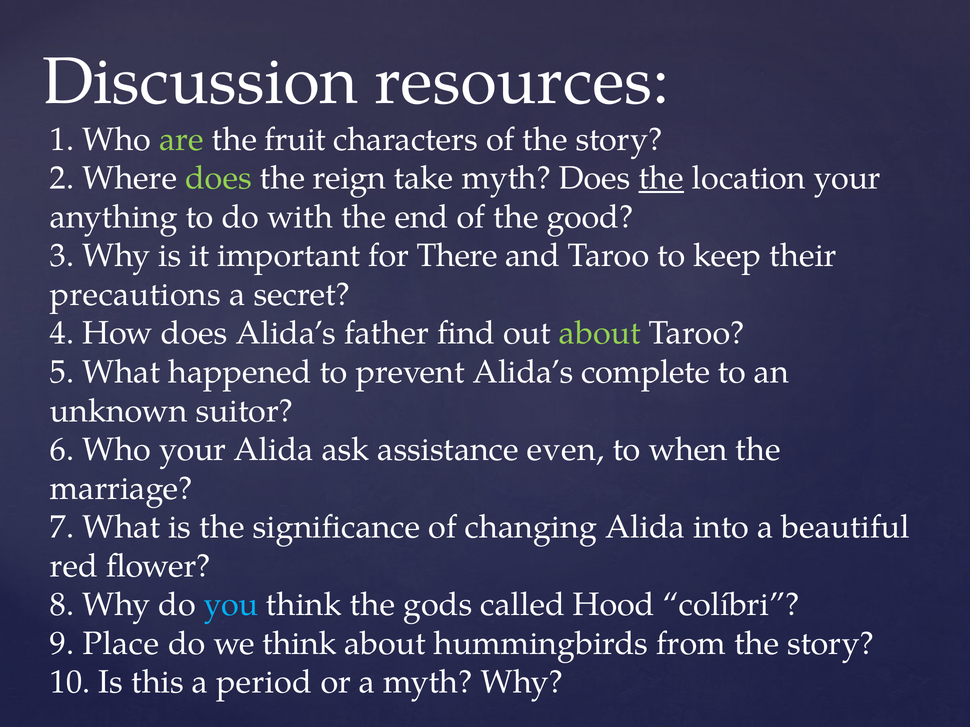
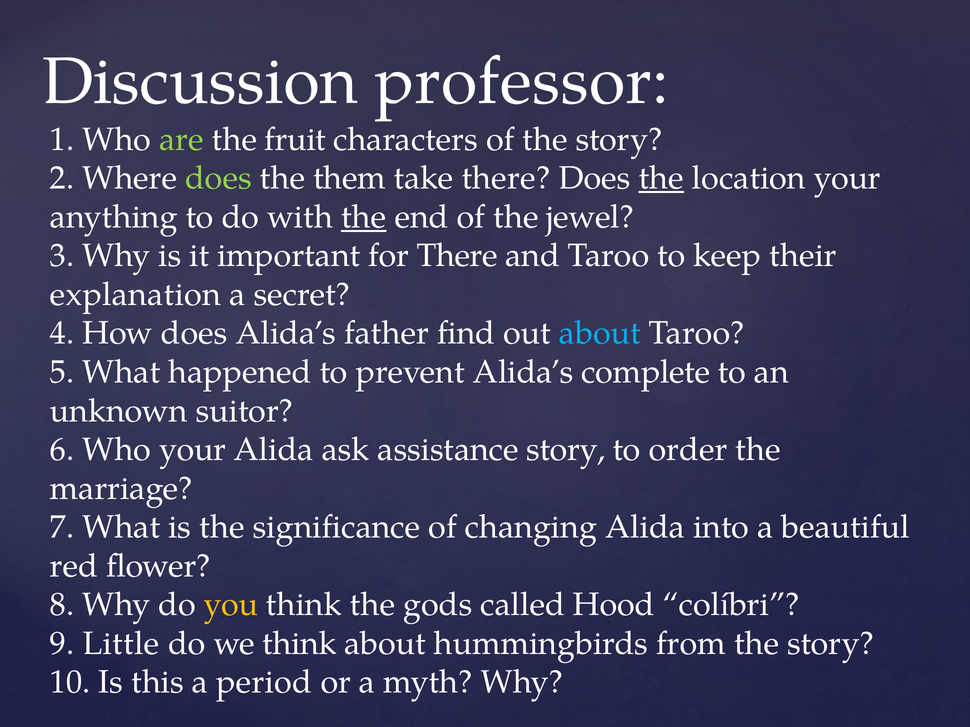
resources: resources -> professor
reign: reign -> them
take myth: myth -> there
the at (364, 217) underline: none -> present
good: good -> jewel
precautions: precautions -> explanation
about at (600, 334) colour: light green -> light blue
assistance even: even -> story
when: when -> order
you colour: light blue -> yellow
Place: Place -> Little
